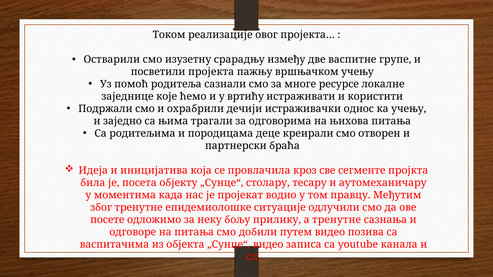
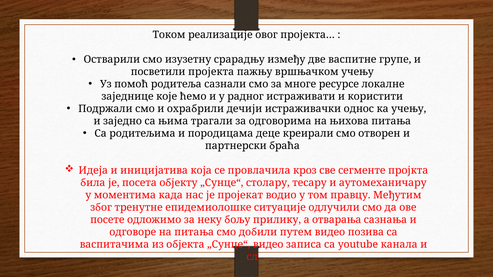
вртићу: вртићу -> радног
а тренутне: тренутне -> отварања
